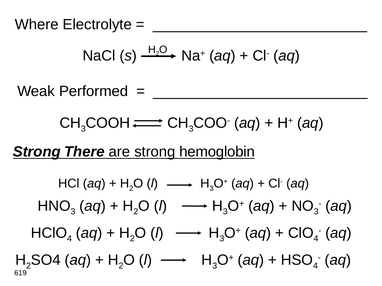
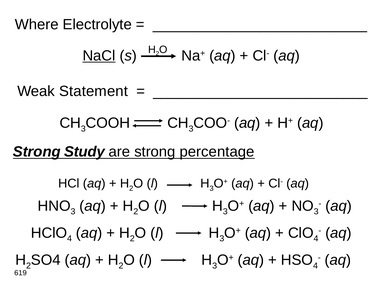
NaCl underline: none -> present
Performed: Performed -> Statement
There: There -> Study
hemoglobin: hemoglobin -> percentage
